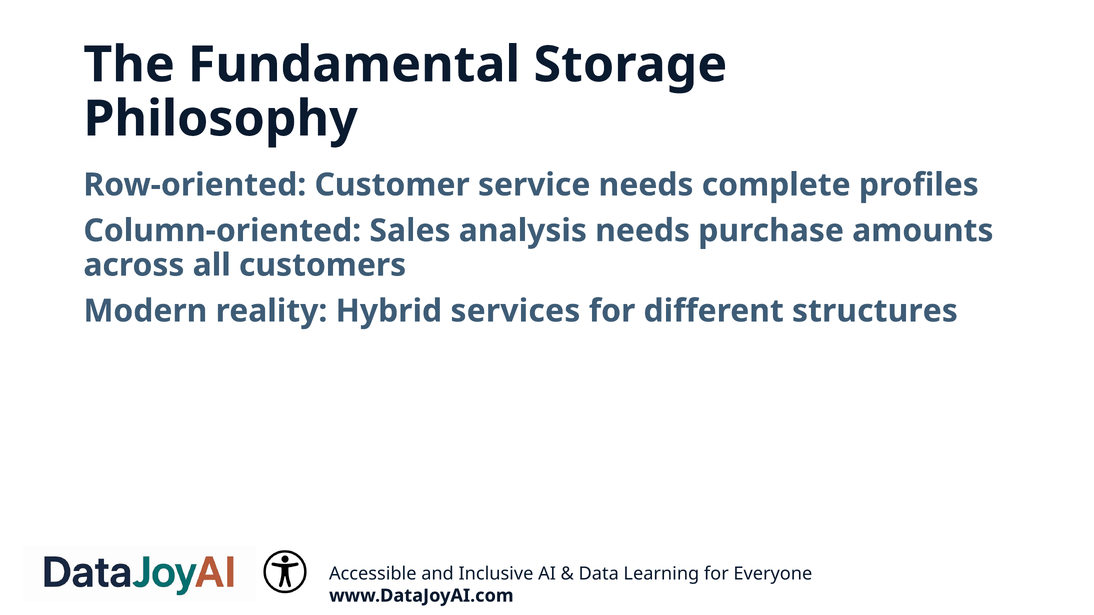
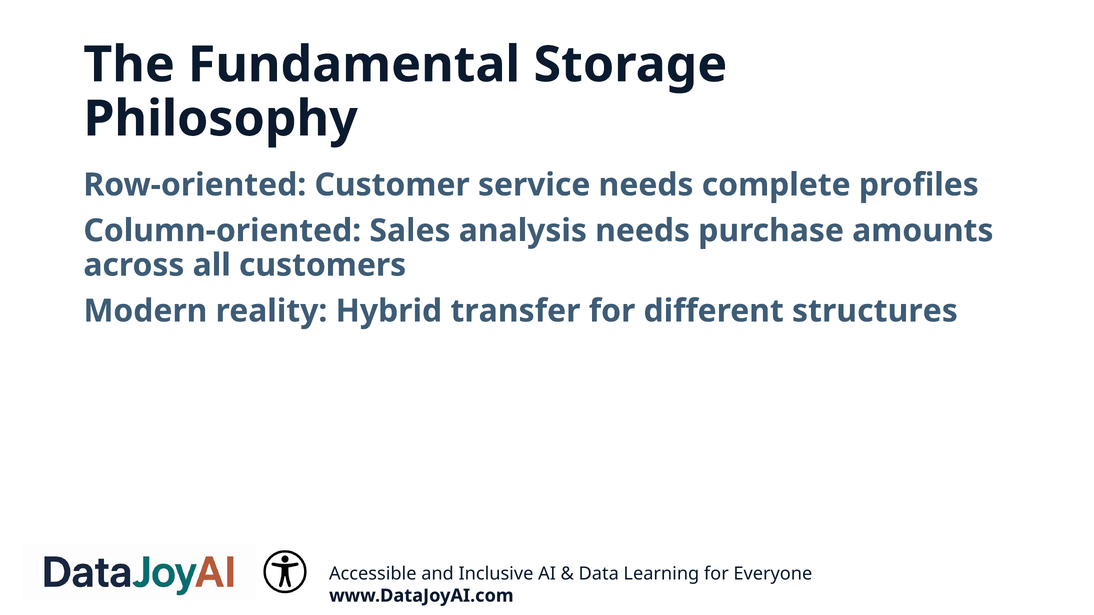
services: services -> transfer
